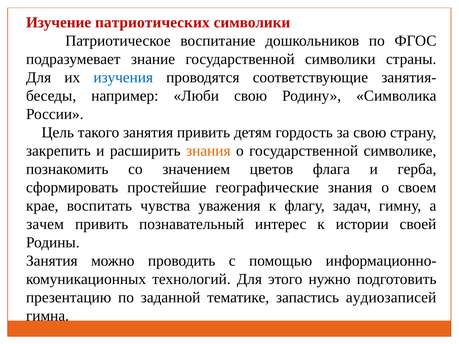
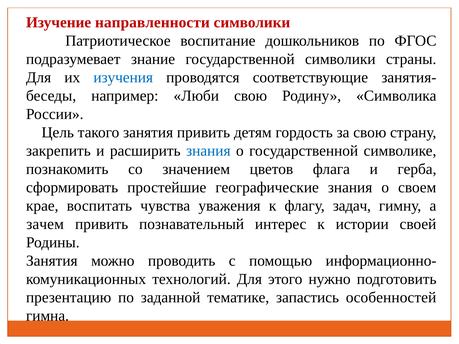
патриотических: патриотических -> направленности
знания at (208, 151) colour: orange -> blue
аудиозаписей: аудиозаписей -> особенностей
